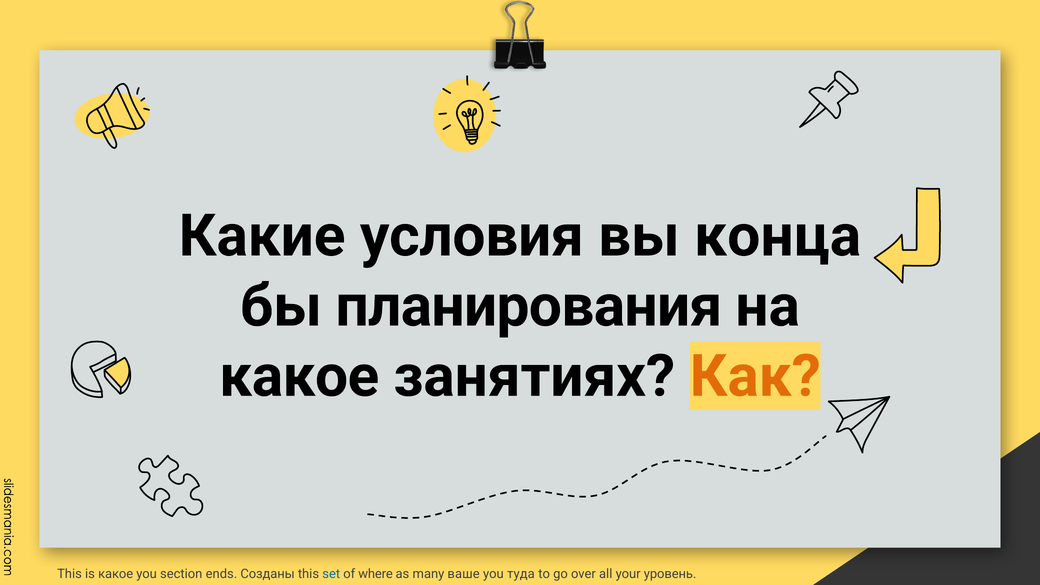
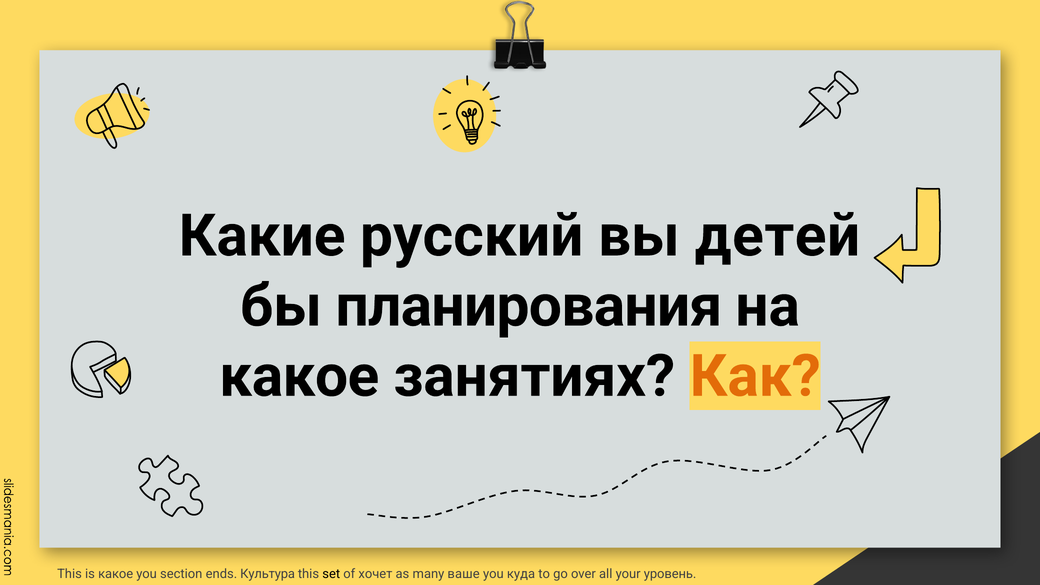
условия: условия -> русский
конца: конца -> детей
Созданы: Созданы -> Культура
set colour: blue -> black
where: where -> хочет
туда: туда -> куда
